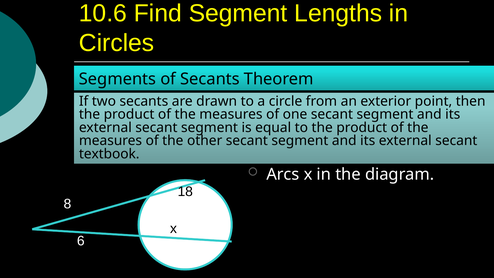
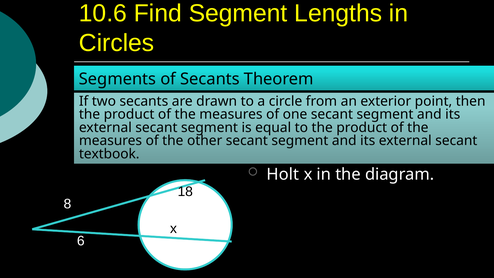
Arcs: Arcs -> Holt
